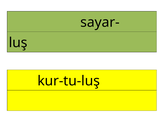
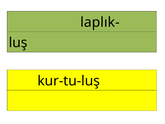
sayar-: sayar- -> laplık-
